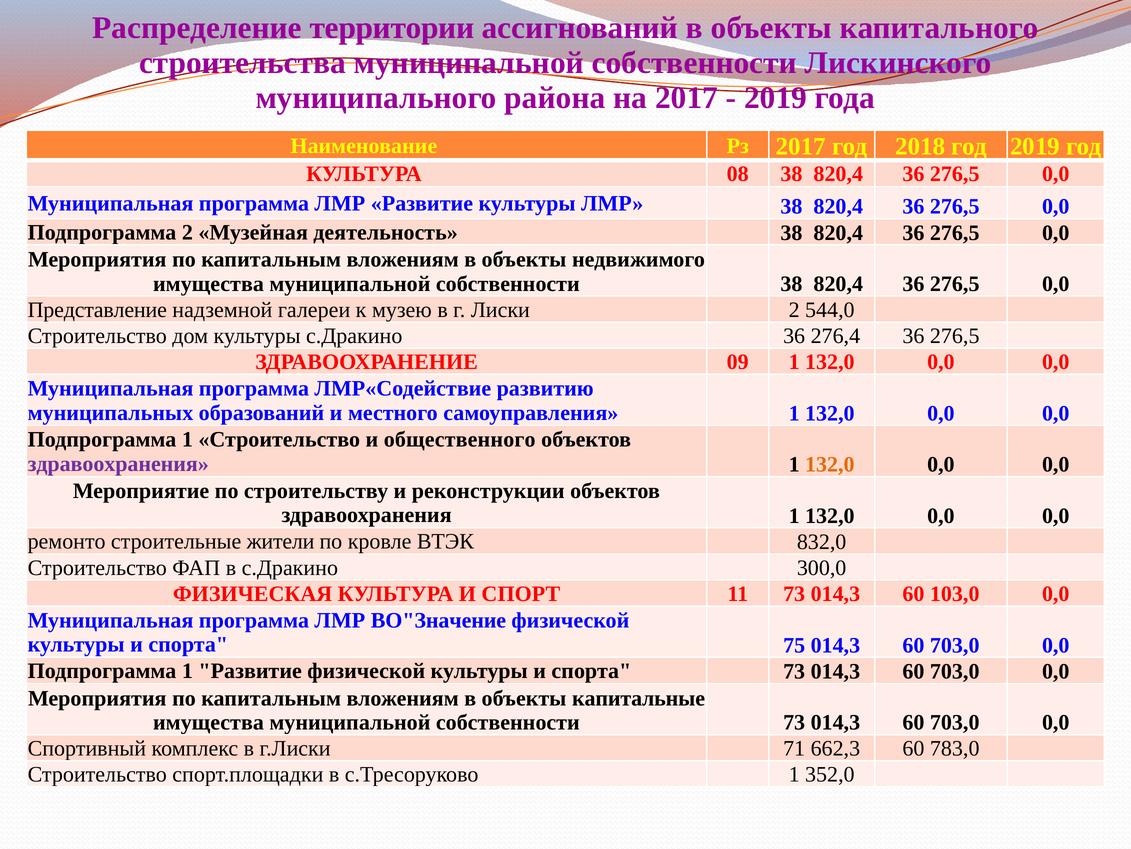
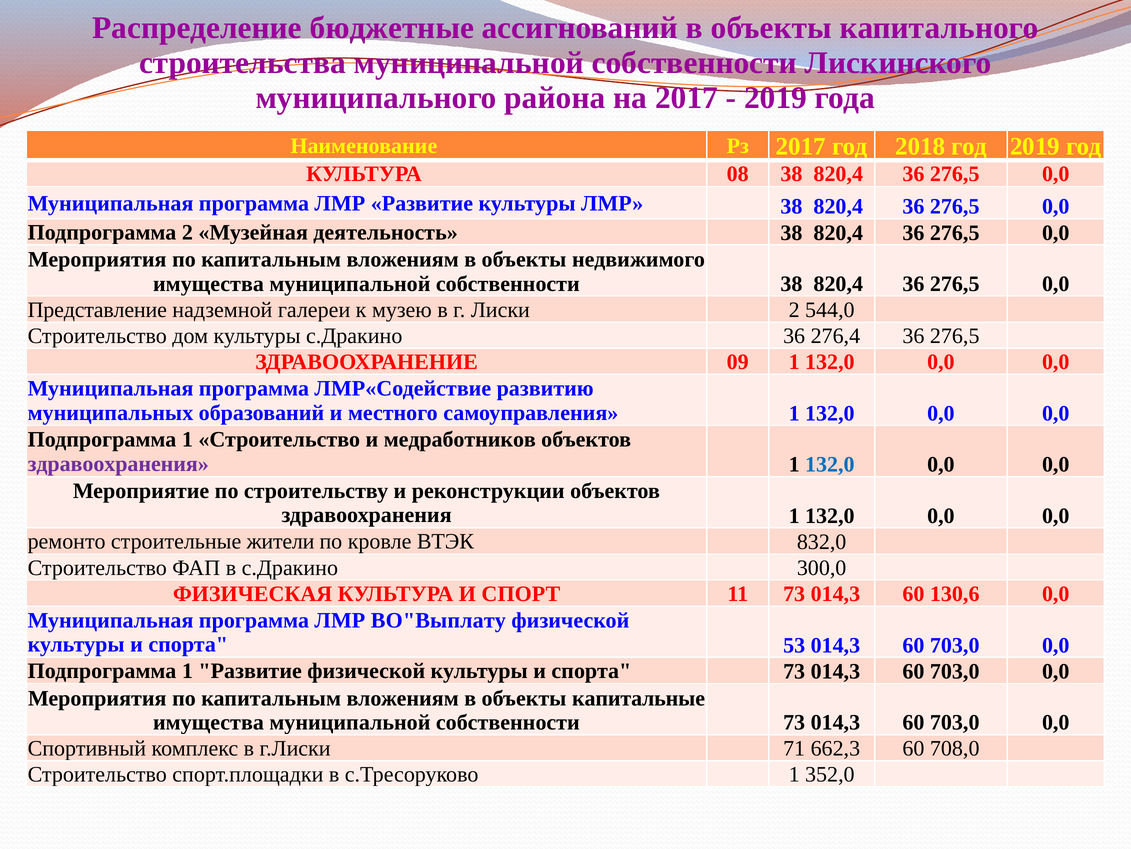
территории: территории -> бюджетные
общественного: общественного -> медработников
132,0 at (830, 464) colour: orange -> blue
103,0: 103,0 -> 130,6
ВО"Значение: ВО"Значение -> ВО"Выплату
75: 75 -> 53
783,0: 783,0 -> 708,0
